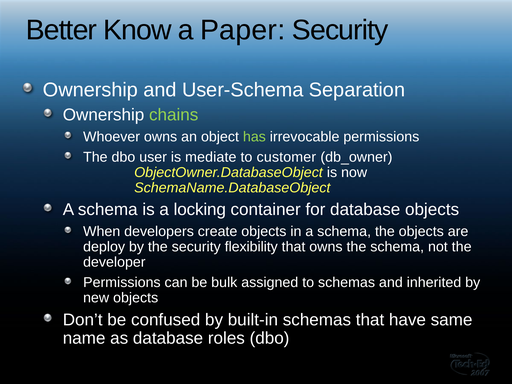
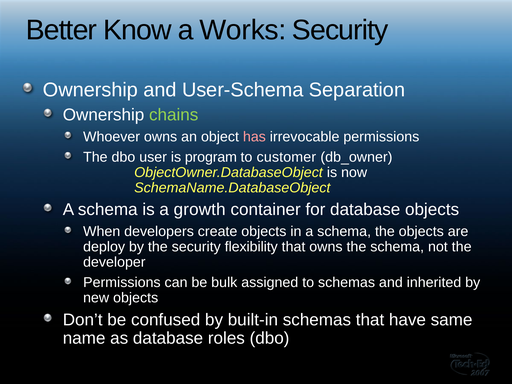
Paper: Paper -> Works
has colour: light green -> pink
mediate: mediate -> program
locking: locking -> growth
